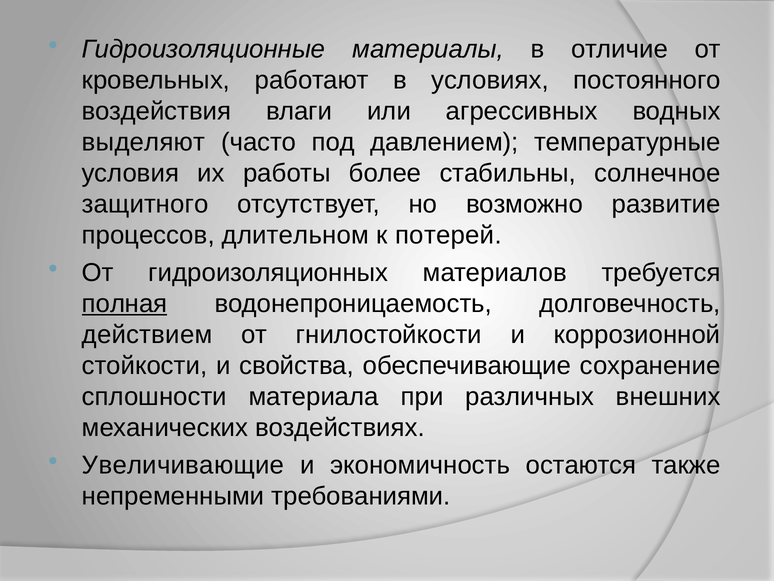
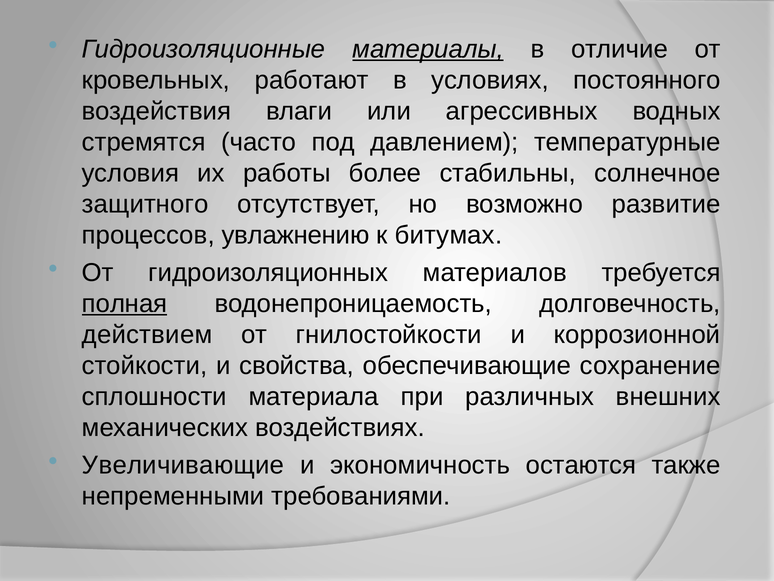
материалы underline: none -> present
выделяют: выделяют -> стремятся
длительном: длительном -> увлажнению
потерей: потерей -> битумах
